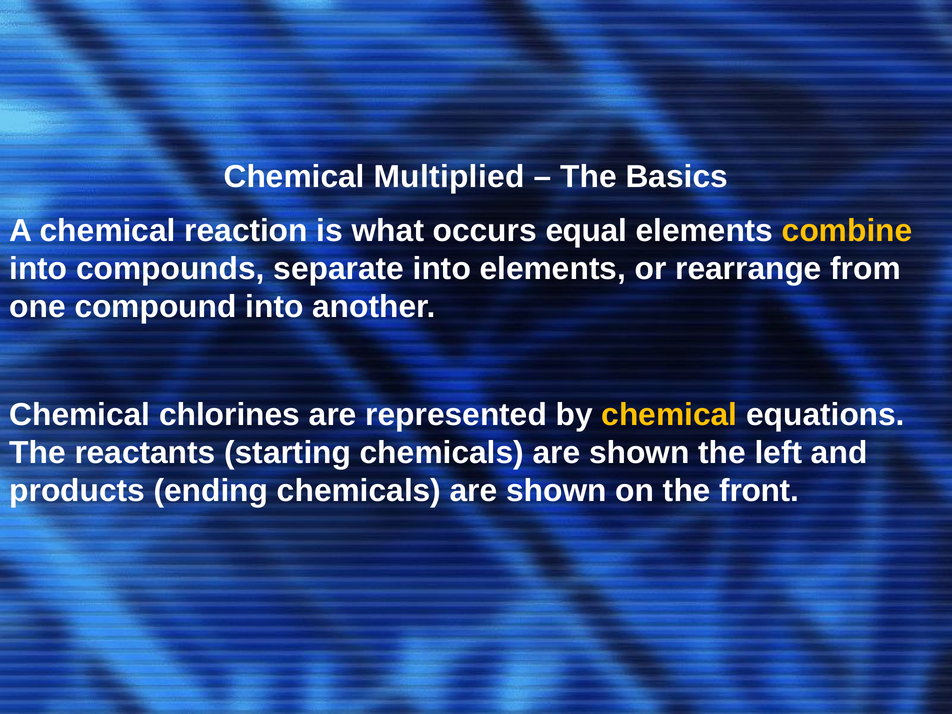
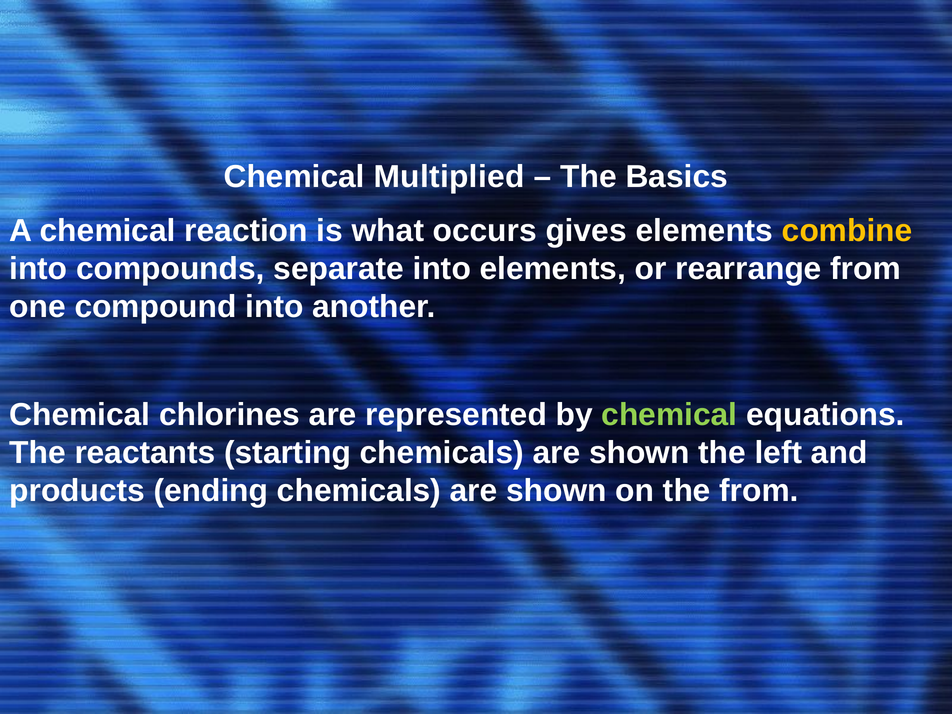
equal: equal -> gives
chemical at (669, 415) colour: yellow -> light green
the front: front -> from
